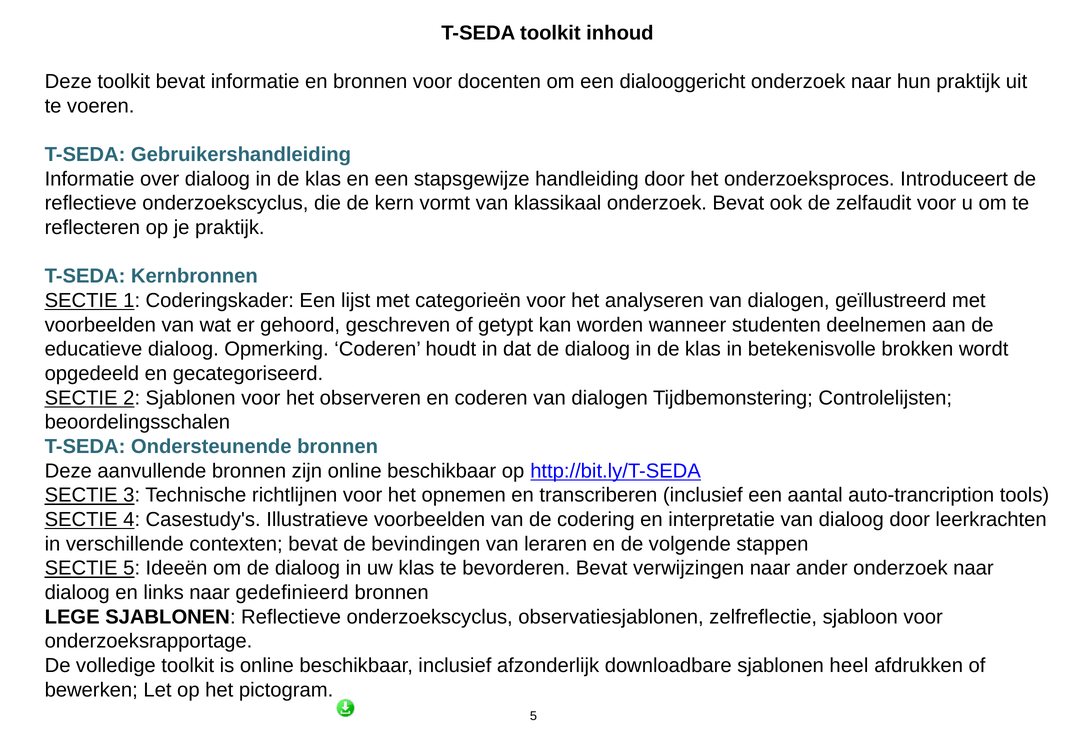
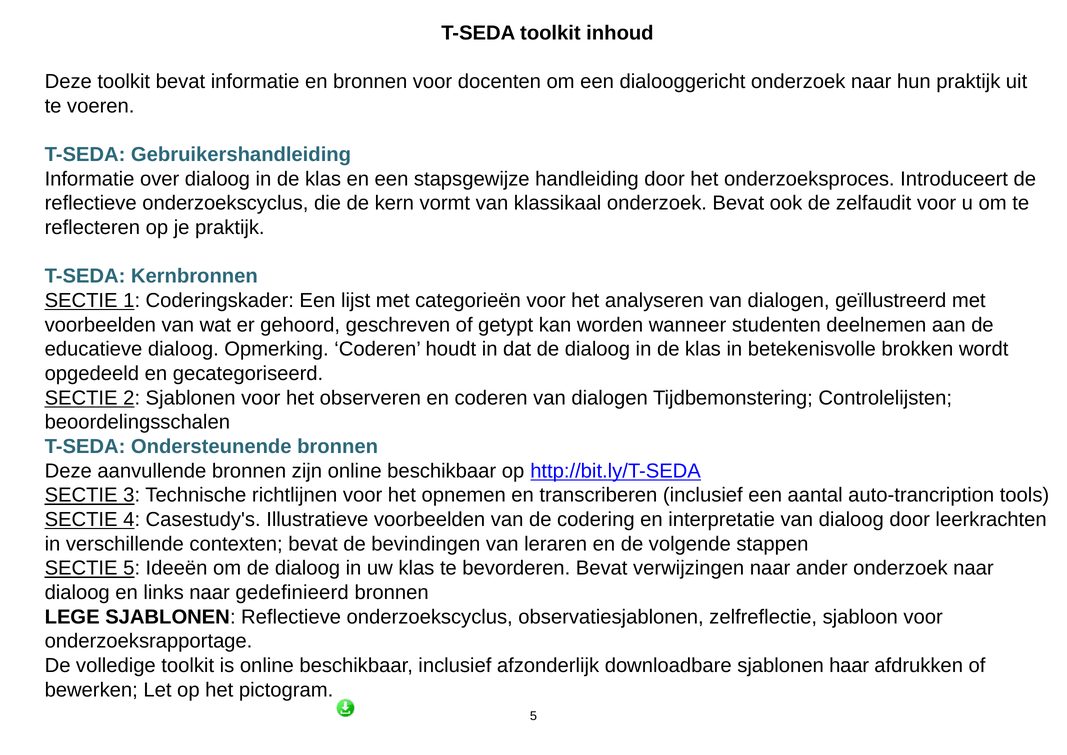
heel: heel -> haar
